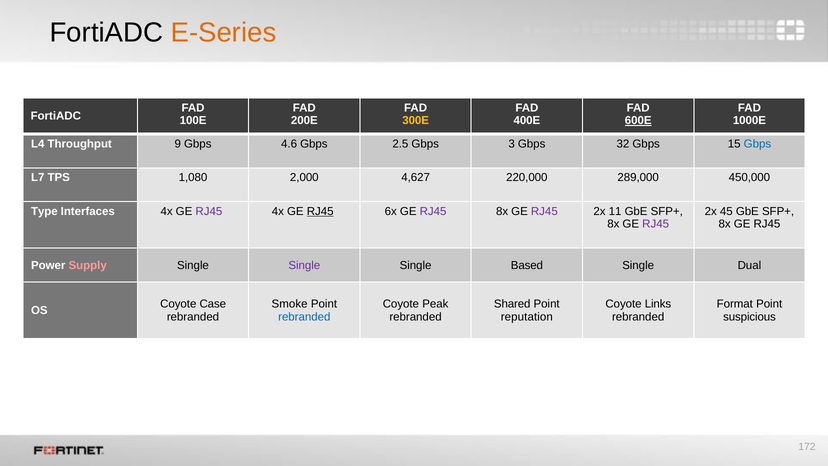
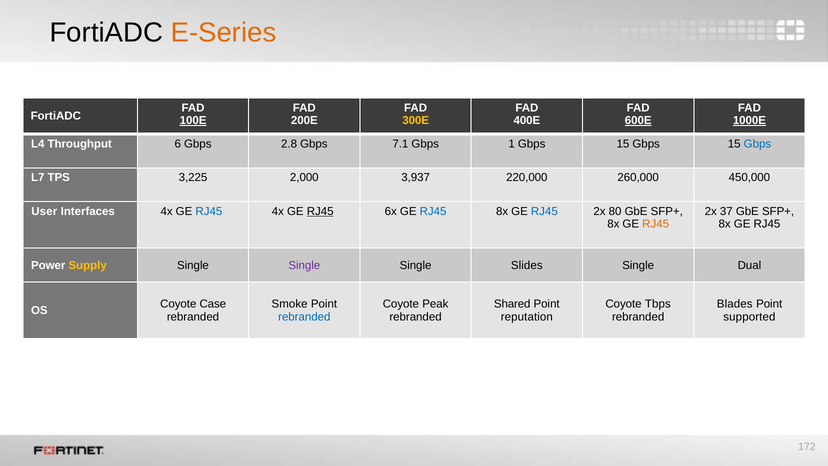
100E underline: none -> present
1000E underline: none -> present
9: 9 -> 6
4.6: 4.6 -> 2.8
2.5: 2.5 -> 7.1
3: 3 -> 1
32 at (623, 144): 32 -> 15
1,080: 1,080 -> 3,225
4,627: 4,627 -> 3,937
289,000: 289,000 -> 260,000
Type: Type -> User
RJ45 at (209, 211) colour: purple -> blue
RJ45 at (433, 211) colour: purple -> blue
RJ45 at (544, 211) colour: purple -> blue
11: 11 -> 80
45: 45 -> 37
RJ45 at (656, 224) colour: purple -> orange
Supply colour: pink -> yellow
Based: Based -> Slides
Links: Links -> Tbps
Format: Format -> Blades
suspicious: suspicious -> supported
